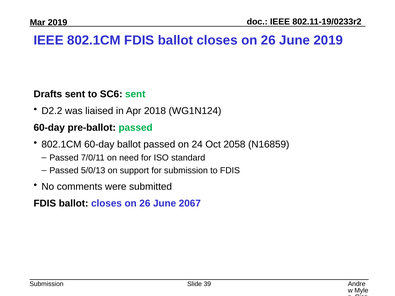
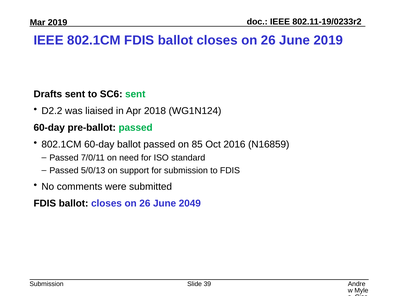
24: 24 -> 85
2058: 2058 -> 2016
2067: 2067 -> 2049
